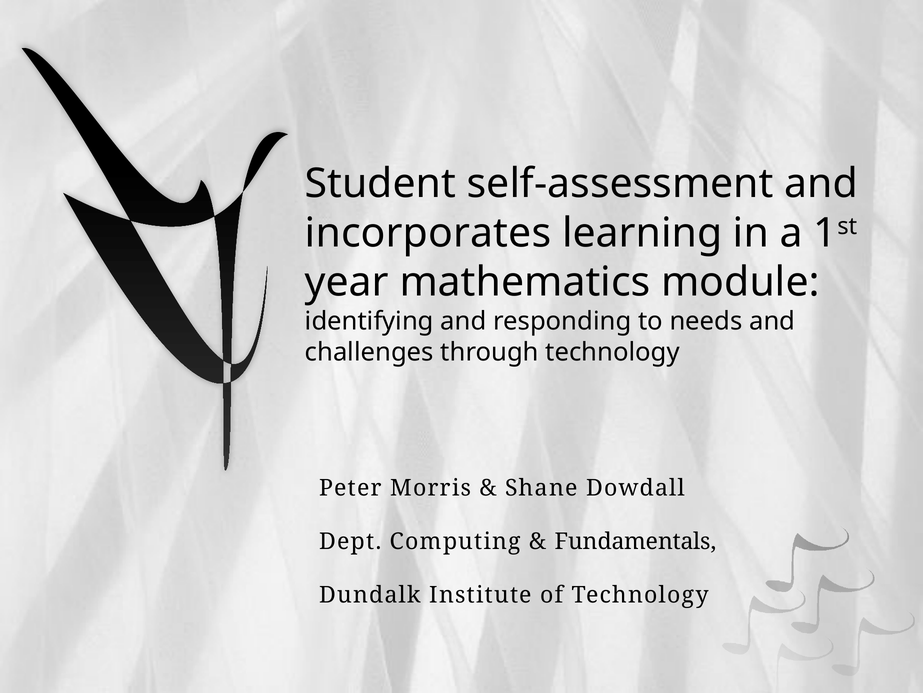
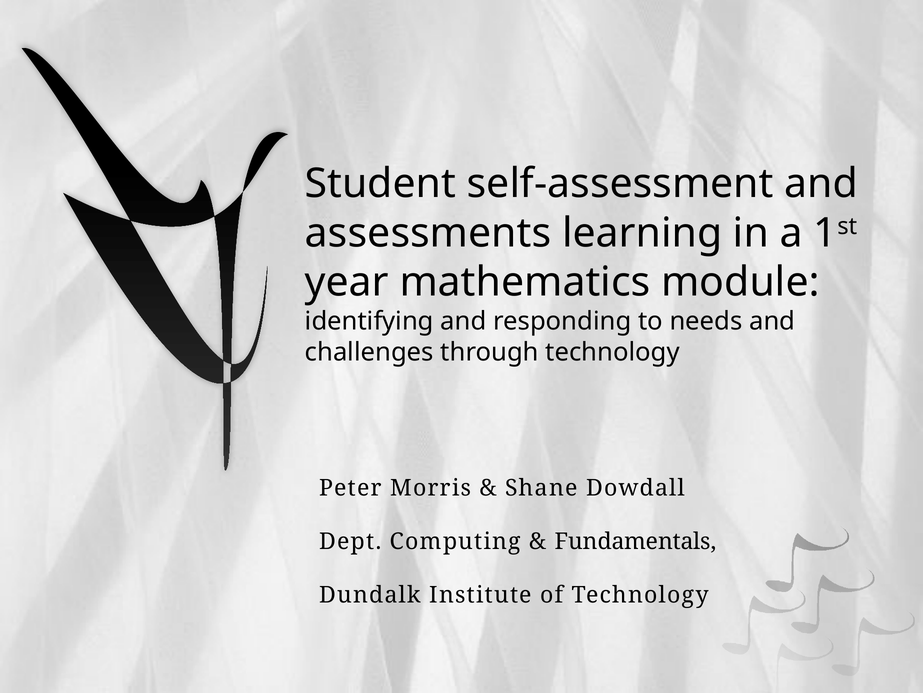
incorporates: incorporates -> assessments
